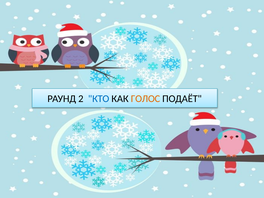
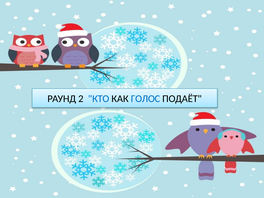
ГОЛОС colour: orange -> blue
